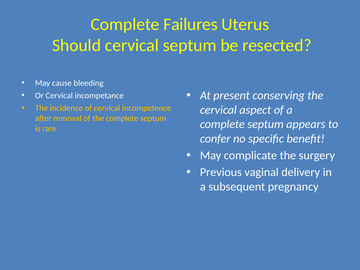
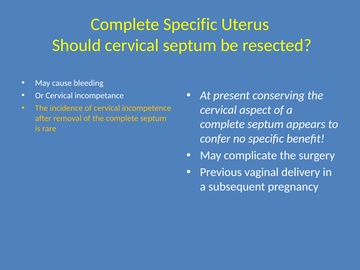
Complete Failures: Failures -> Specific
